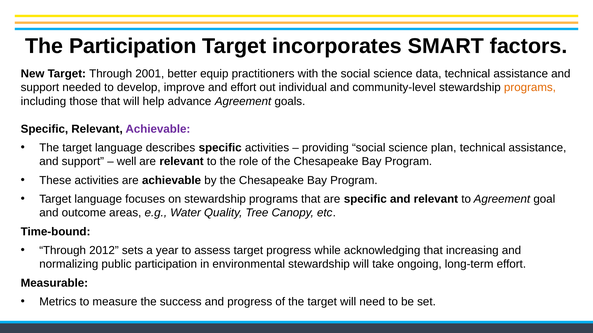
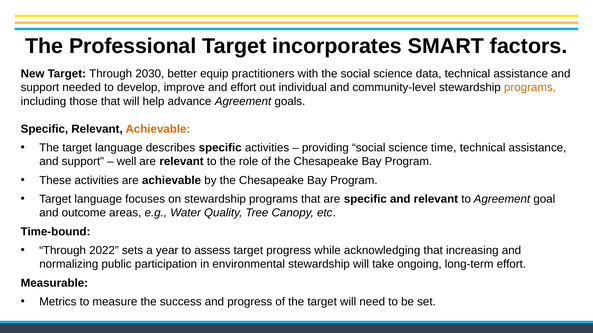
The Participation: Participation -> Professional
2001: 2001 -> 2030
Achievable at (158, 129) colour: purple -> orange
plan: plan -> time
2012: 2012 -> 2022
